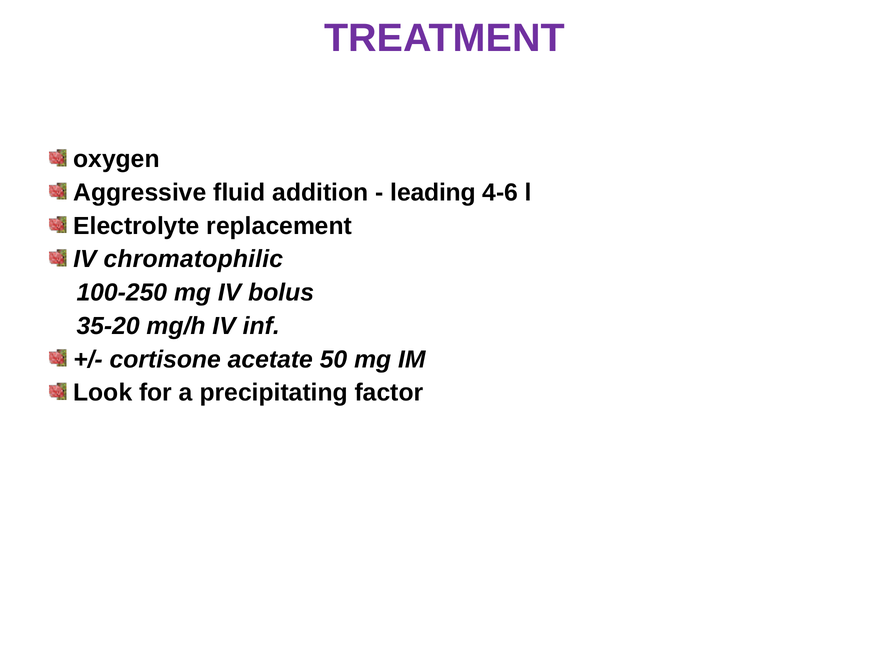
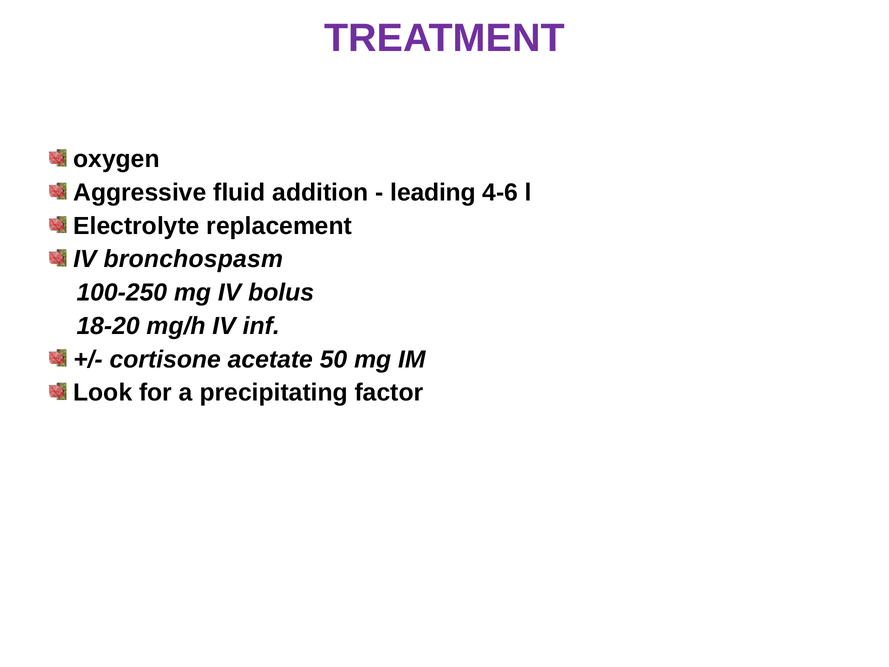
chromatophilic: chromatophilic -> bronchospasm
35-20: 35-20 -> 18-20
